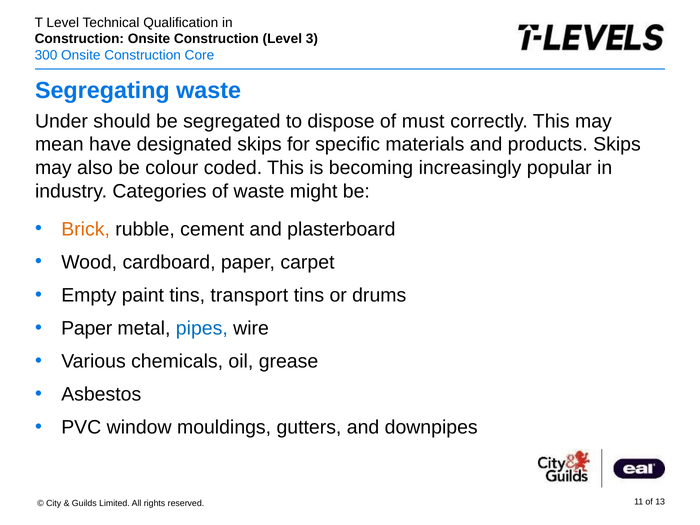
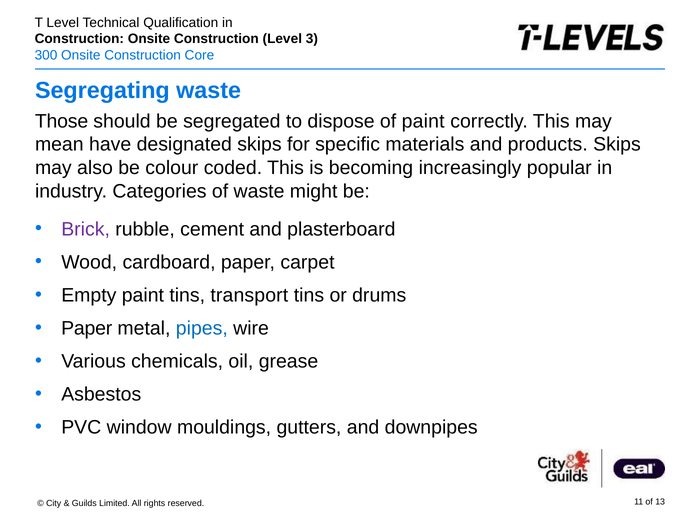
Under: Under -> Those
of must: must -> paint
Brick colour: orange -> purple
